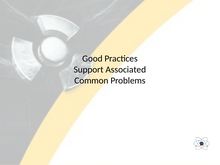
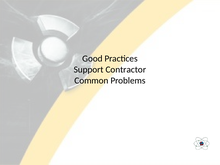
Associated: Associated -> Contractor
